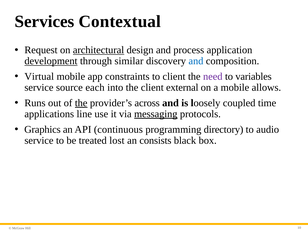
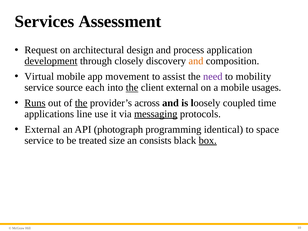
Contextual: Contextual -> Assessment
architectural underline: present -> none
similar: similar -> closely
and at (196, 61) colour: blue -> orange
constraints: constraints -> movement
to client: client -> assist
variables: variables -> mobility
the at (132, 88) underline: none -> present
allows: allows -> usages
Runs underline: none -> present
Graphics at (42, 129): Graphics -> External
continuous: continuous -> photograph
directory: directory -> identical
audio: audio -> space
lost: lost -> size
box underline: none -> present
